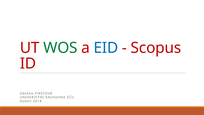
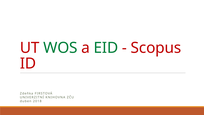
EID colour: blue -> green
